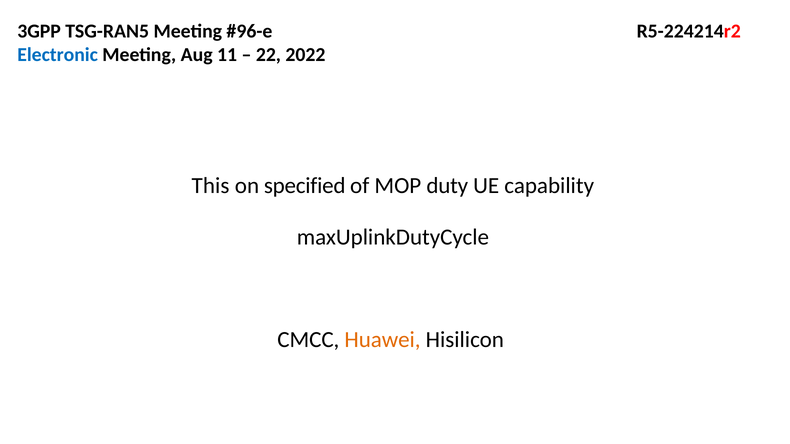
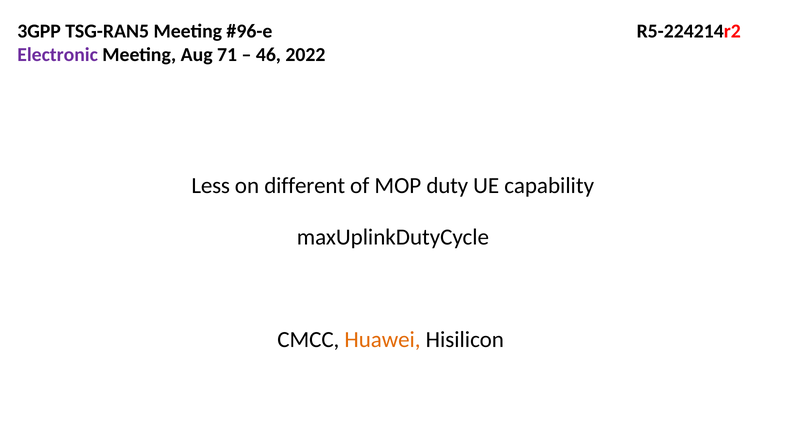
Electronic colour: blue -> purple
11: 11 -> 71
22: 22 -> 46
This: This -> Less
specified: specified -> different
